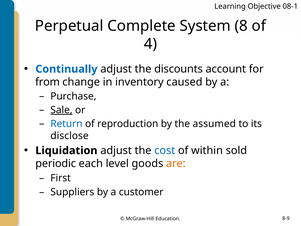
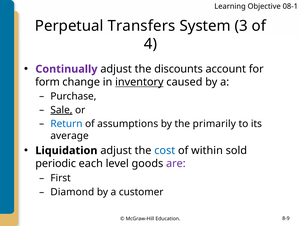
Complete: Complete -> Transfers
8: 8 -> 3
Continually colour: blue -> purple
from: from -> form
inventory underline: none -> present
reproduction: reproduction -> assumptions
assumed: assumed -> primarily
disclose: disclose -> average
are colour: orange -> purple
Suppliers: Suppliers -> Diamond
